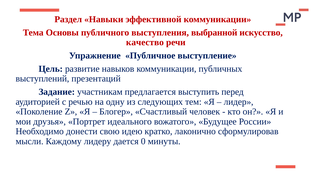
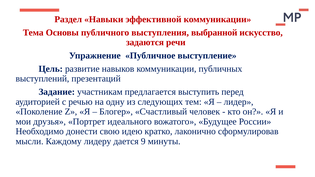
качество: качество -> задаются
0: 0 -> 9
